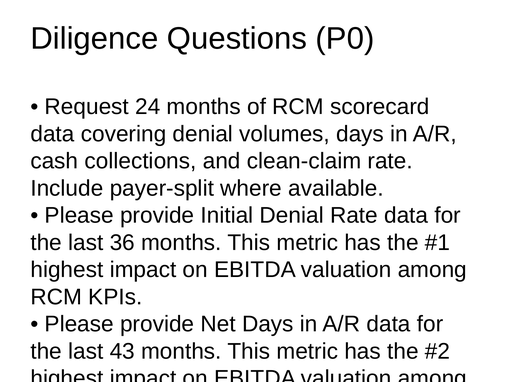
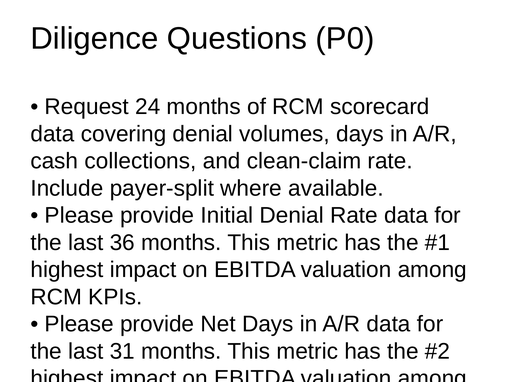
43: 43 -> 31
